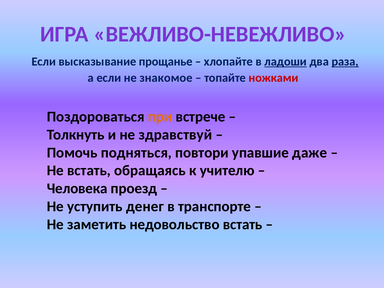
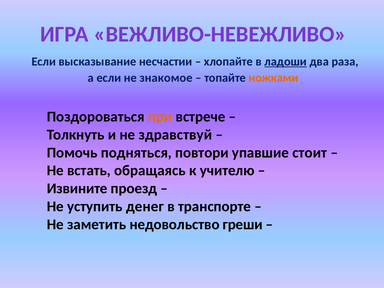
прощанье: прощанье -> несчастии
раза underline: present -> none
ножками colour: red -> orange
даже: даже -> стоит
Человека: Человека -> Извините
недовольство встать: встать -> греши
